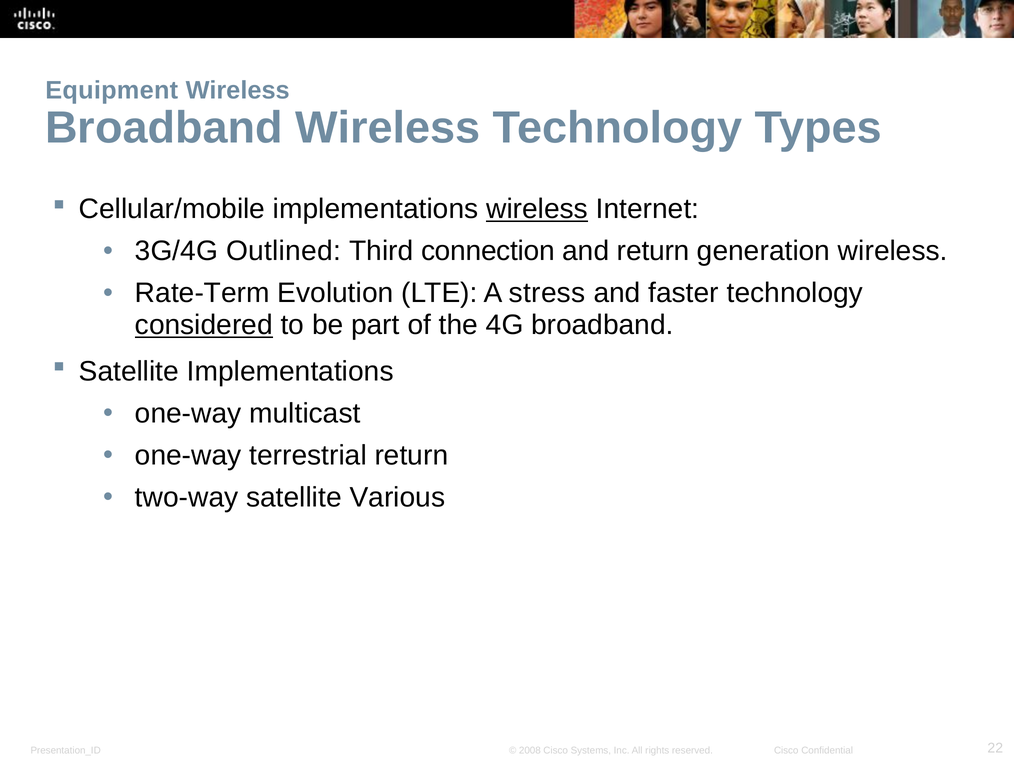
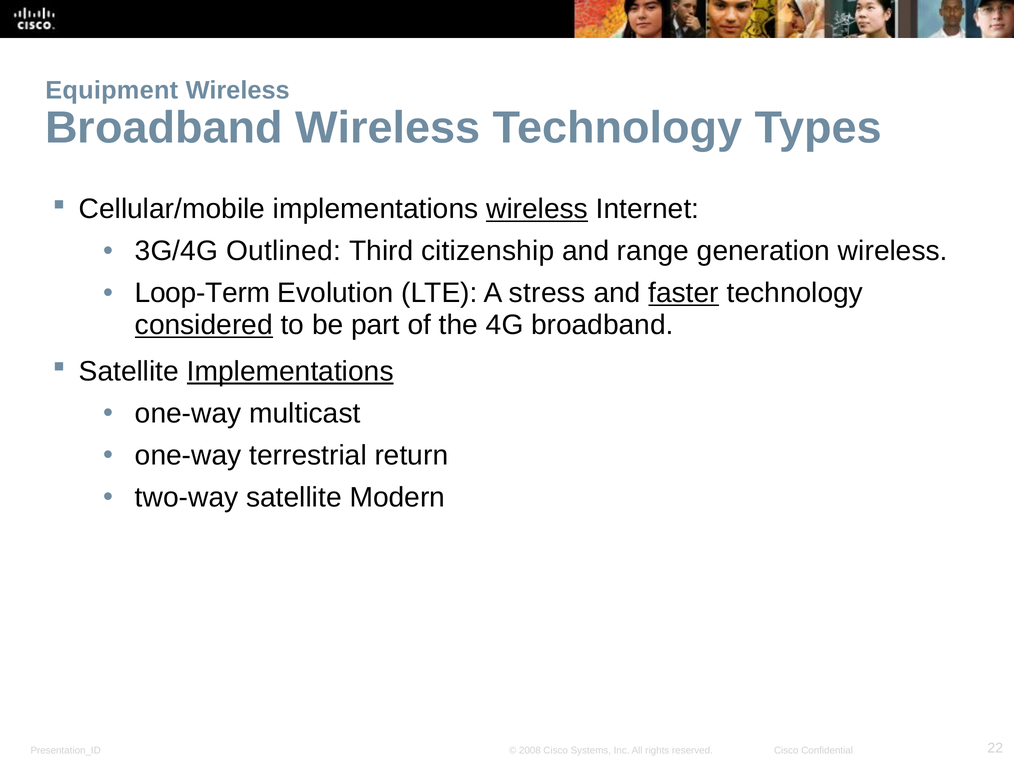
connection: connection -> citizenship
and return: return -> range
Rate-Term: Rate-Term -> Loop-Term
faster underline: none -> present
Implementations at (290, 372) underline: none -> present
Various: Various -> Modern
